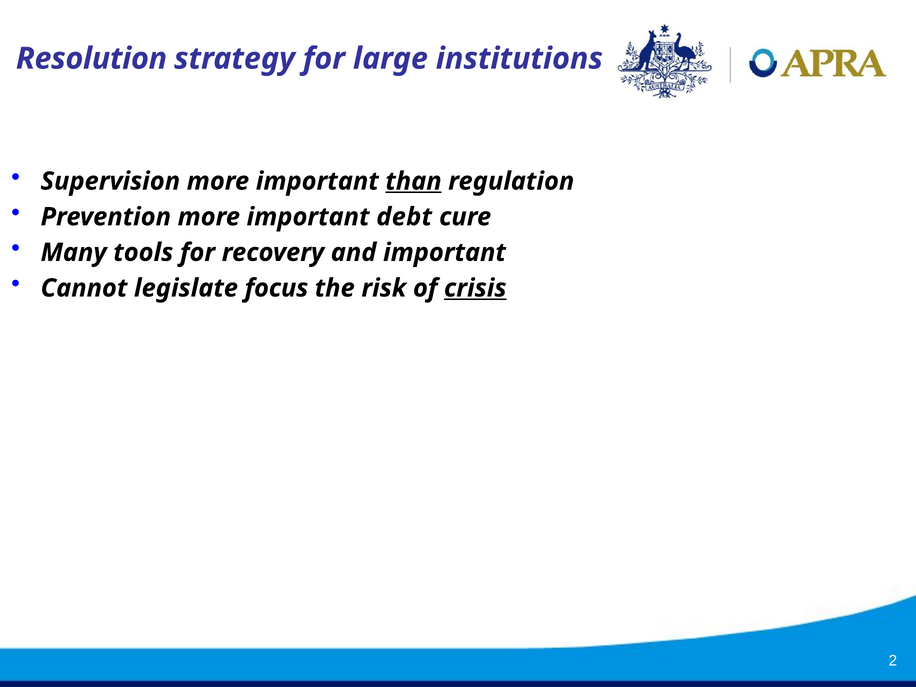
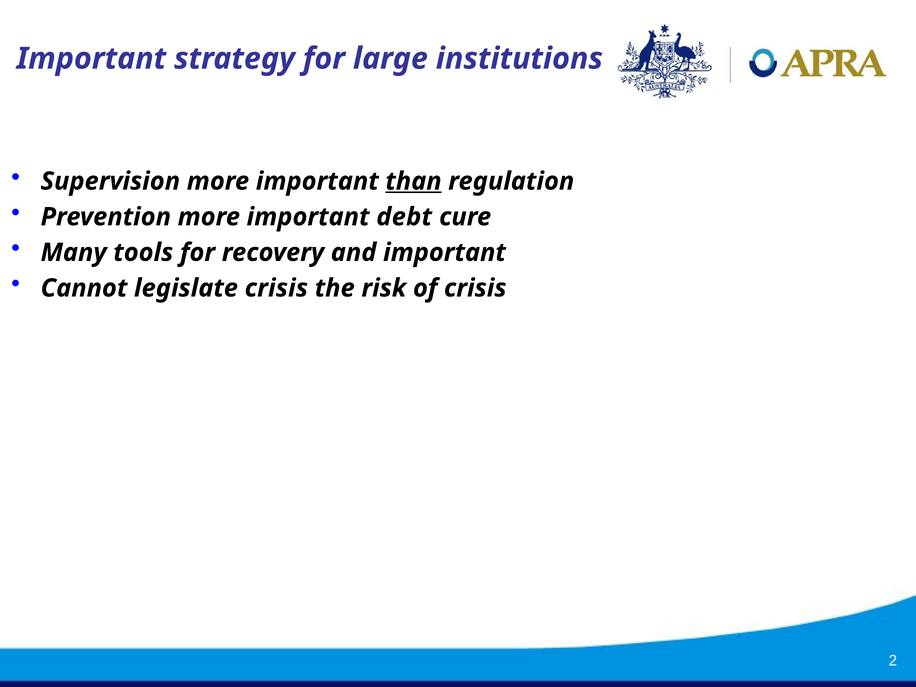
Resolution at (91, 59): Resolution -> Important
legislate focus: focus -> crisis
crisis at (475, 288) underline: present -> none
